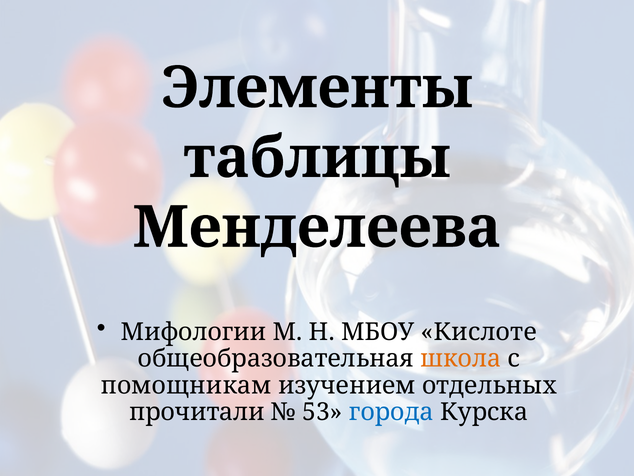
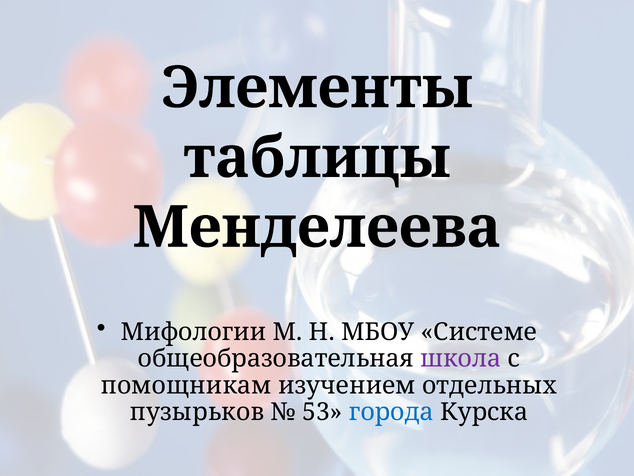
Кислоте: Кислоте -> Системе
школа colour: orange -> purple
прочитали: прочитали -> пузырьков
